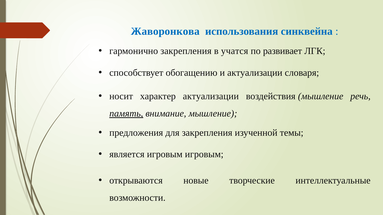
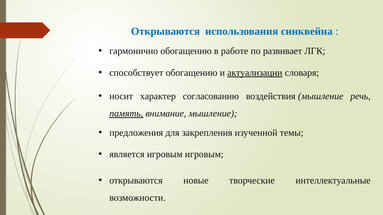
Жаворонкова at (165, 31): Жаворонкова -> Открываются
гармонично закрепления: закрепления -> обогащению
учатся: учатся -> работе
актуализации at (255, 73) underline: none -> present
характер актуализации: актуализации -> согласованию
